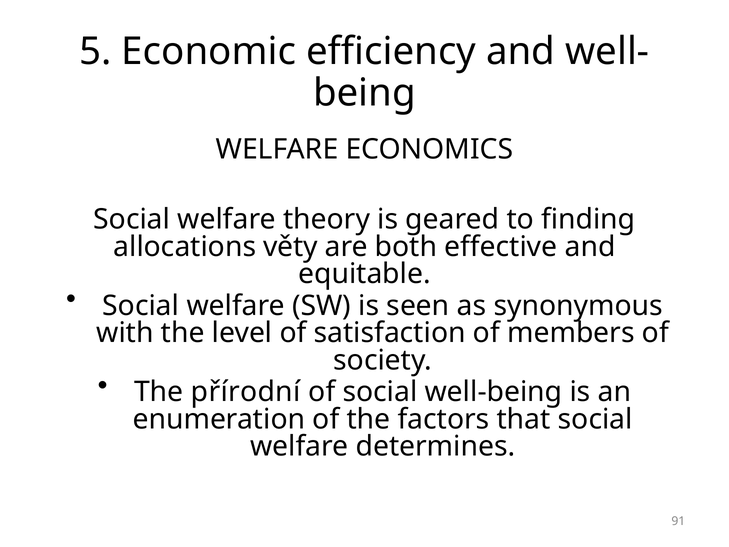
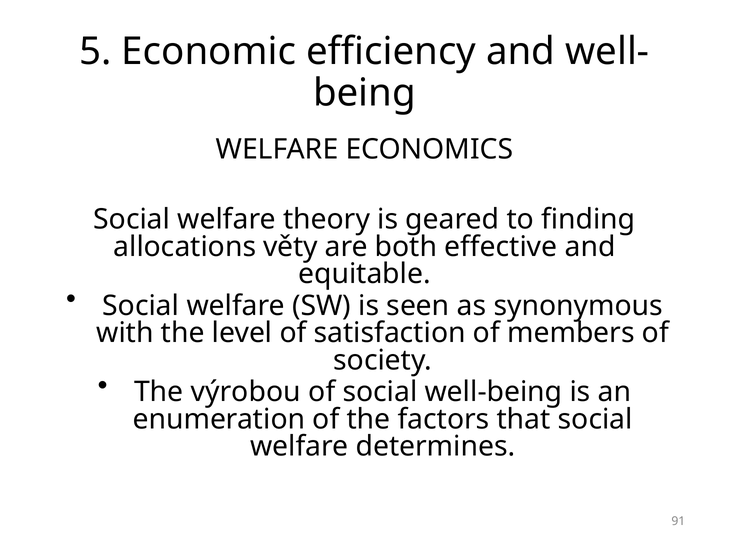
přírodní: přírodní -> výrobou
